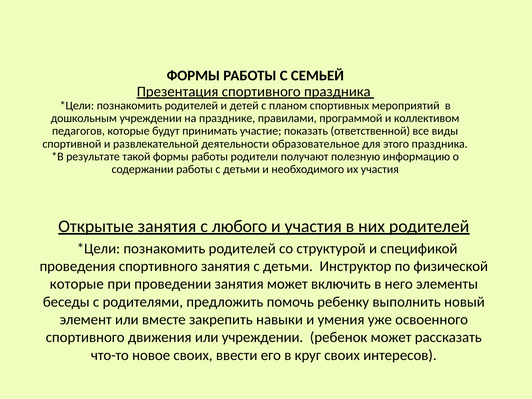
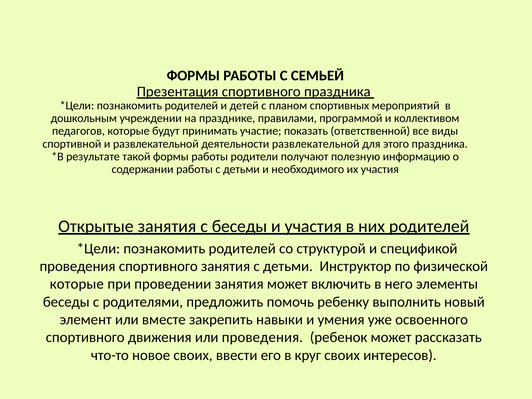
деятельности образовательное: образовательное -> развлекательной
с любого: любого -> беседы
или учреждении: учреждении -> проведения
